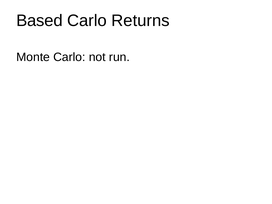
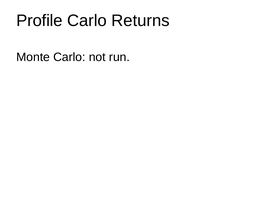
Based: Based -> Profile
